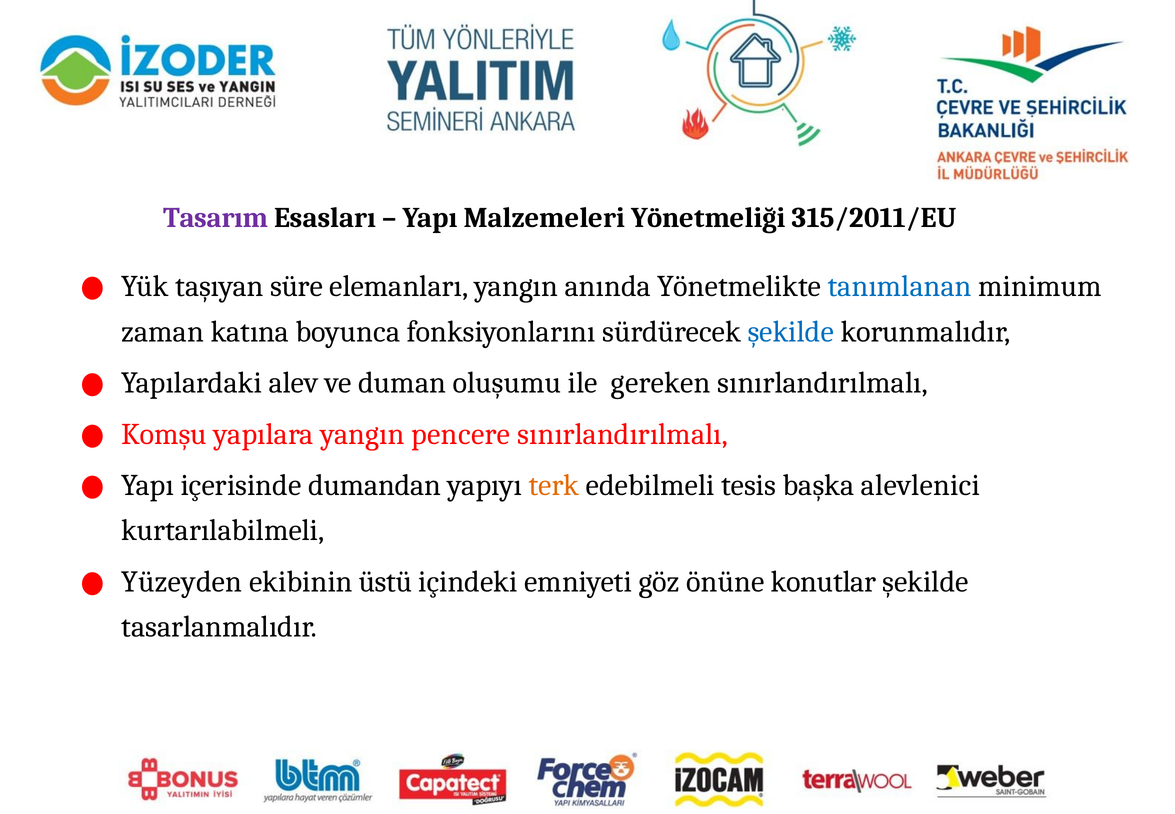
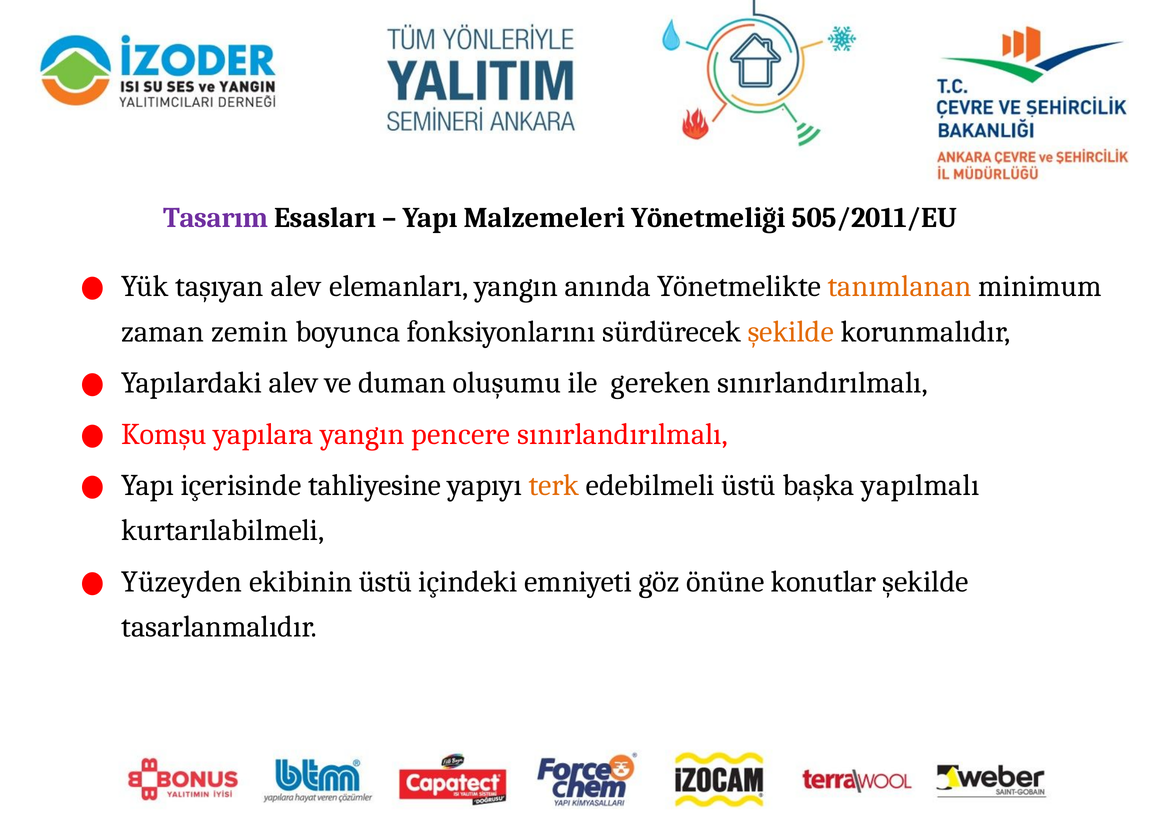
315/2011/EU: 315/2011/EU -> 505/2011/EU
taşıyan süre: süre -> alev
tanımlanan colour: blue -> orange
katına: katına -> zemin
şekilde at (791, 332) colour: blue -> orange
dumandan: dumandan -> tahliyesine
edebilmeli tesis: tesis -> üstü
alevlenici: alevlenici -> yapılmalı
